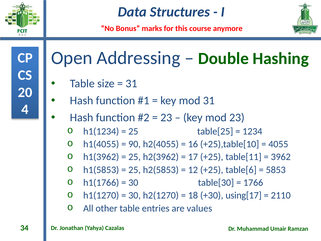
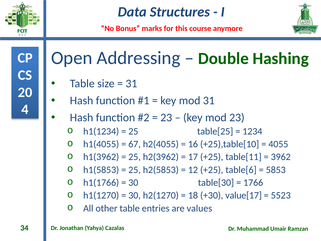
90: 90 -> 67
using[17: using[17 -> value[17
2110: 2110 -> 5523
